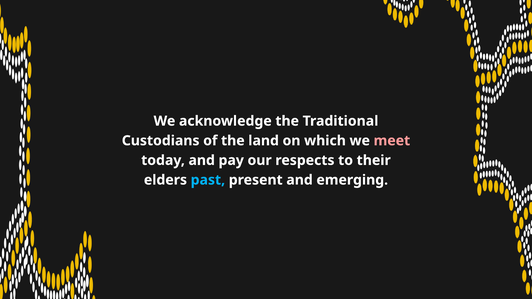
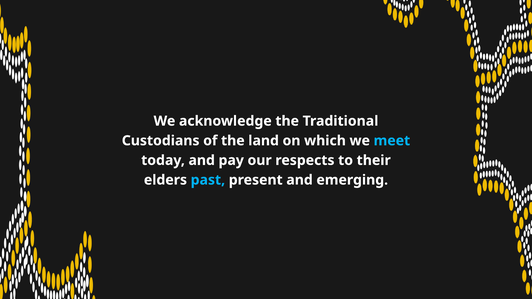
meet colour: pink -> light blue
